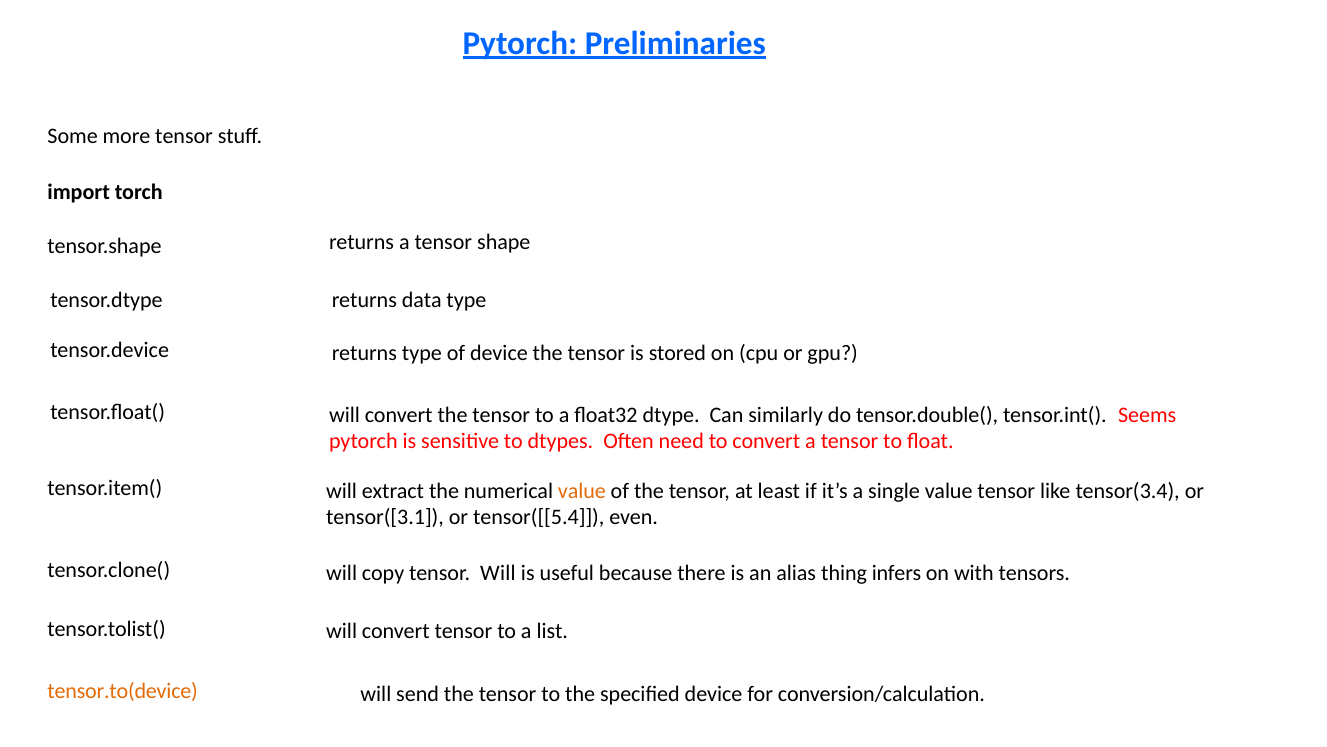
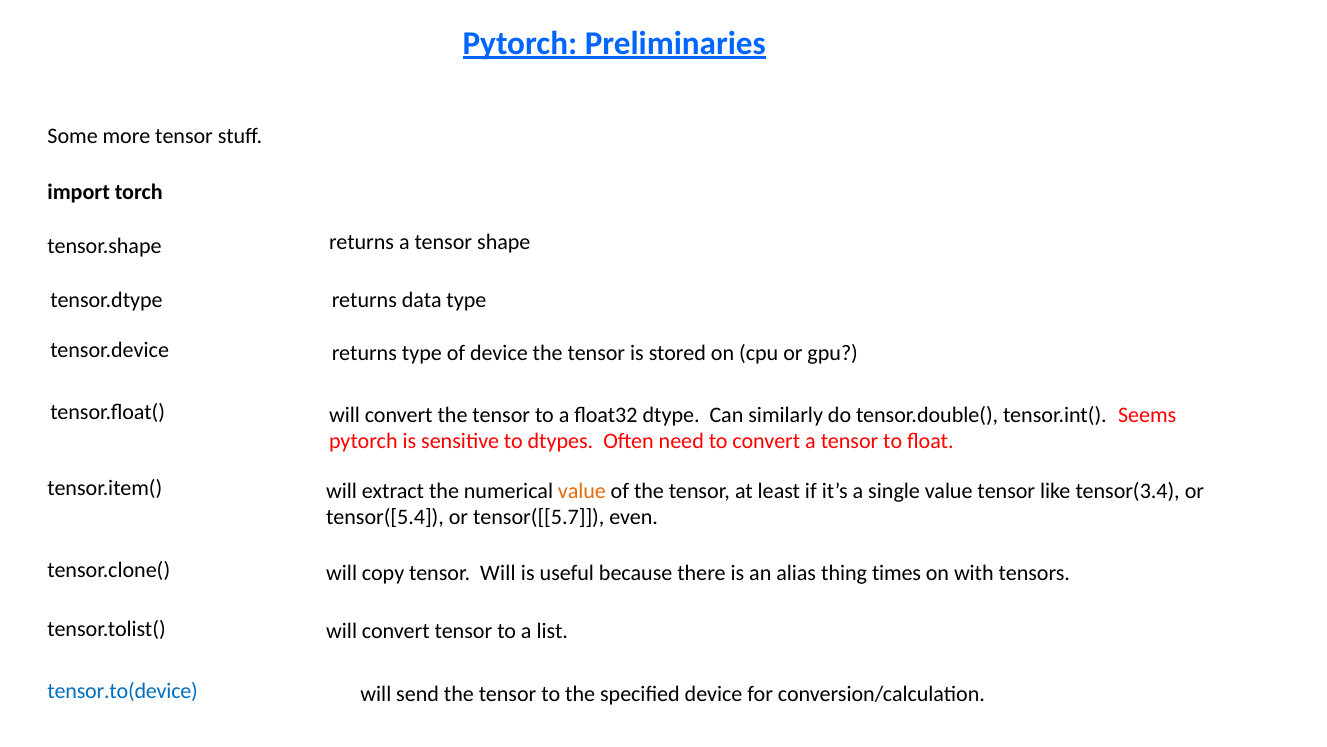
tensor([3.1: tensor([3.1 -> tensor([5.4
tensor([[5.4: tensor([[5.4 -> tensor([[5.7
infers: infers -> times
tensor.to(device colour: orange -> blue
